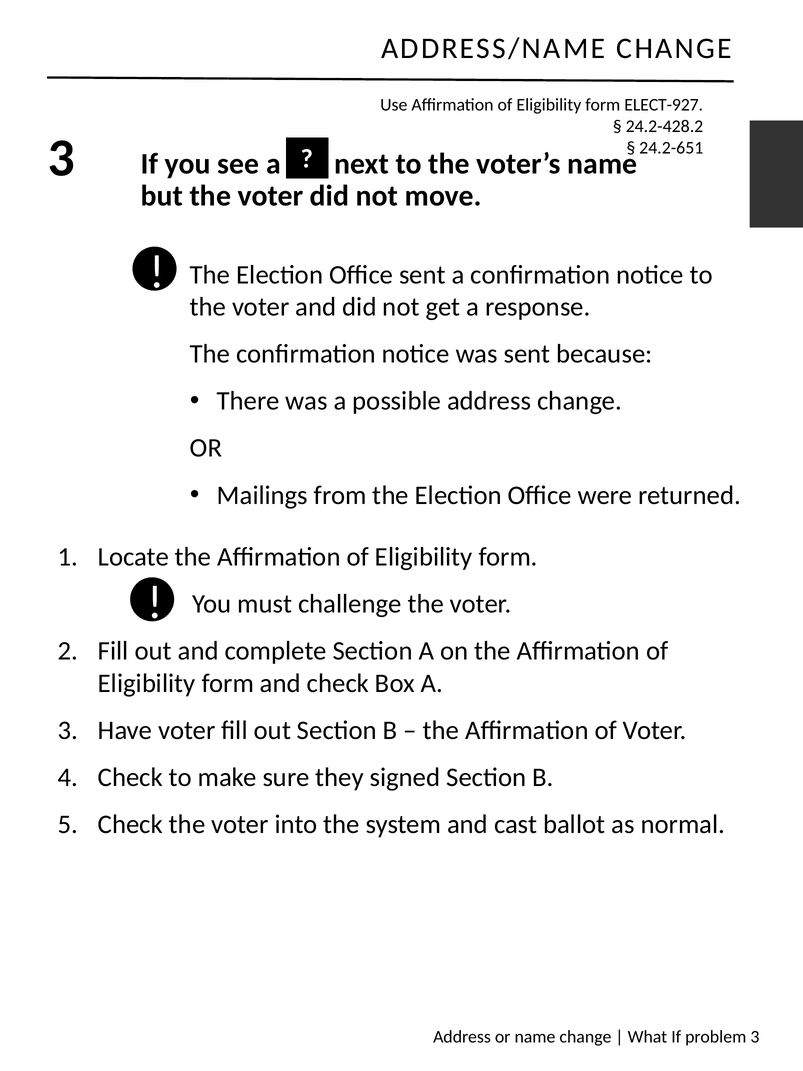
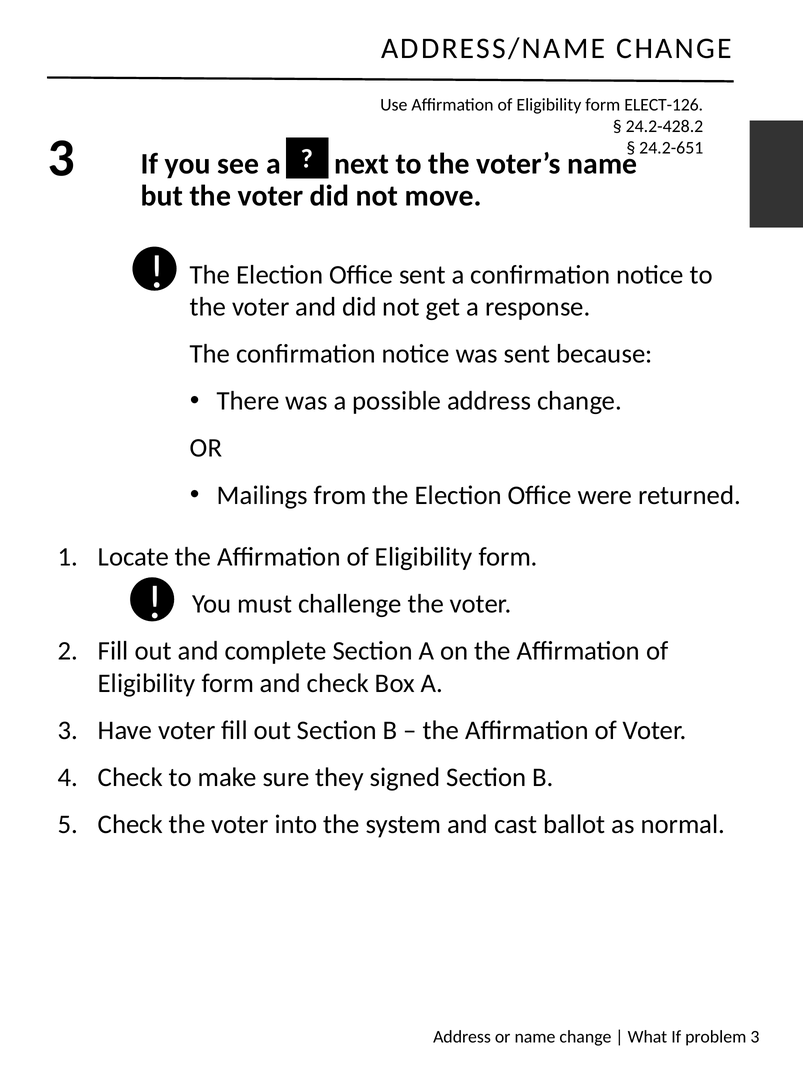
ELECT-927: ELECT-927 -> ELECT-126
